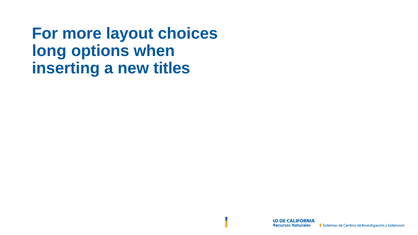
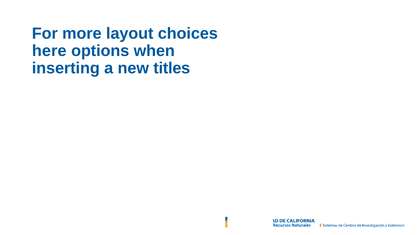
long: long -> here
